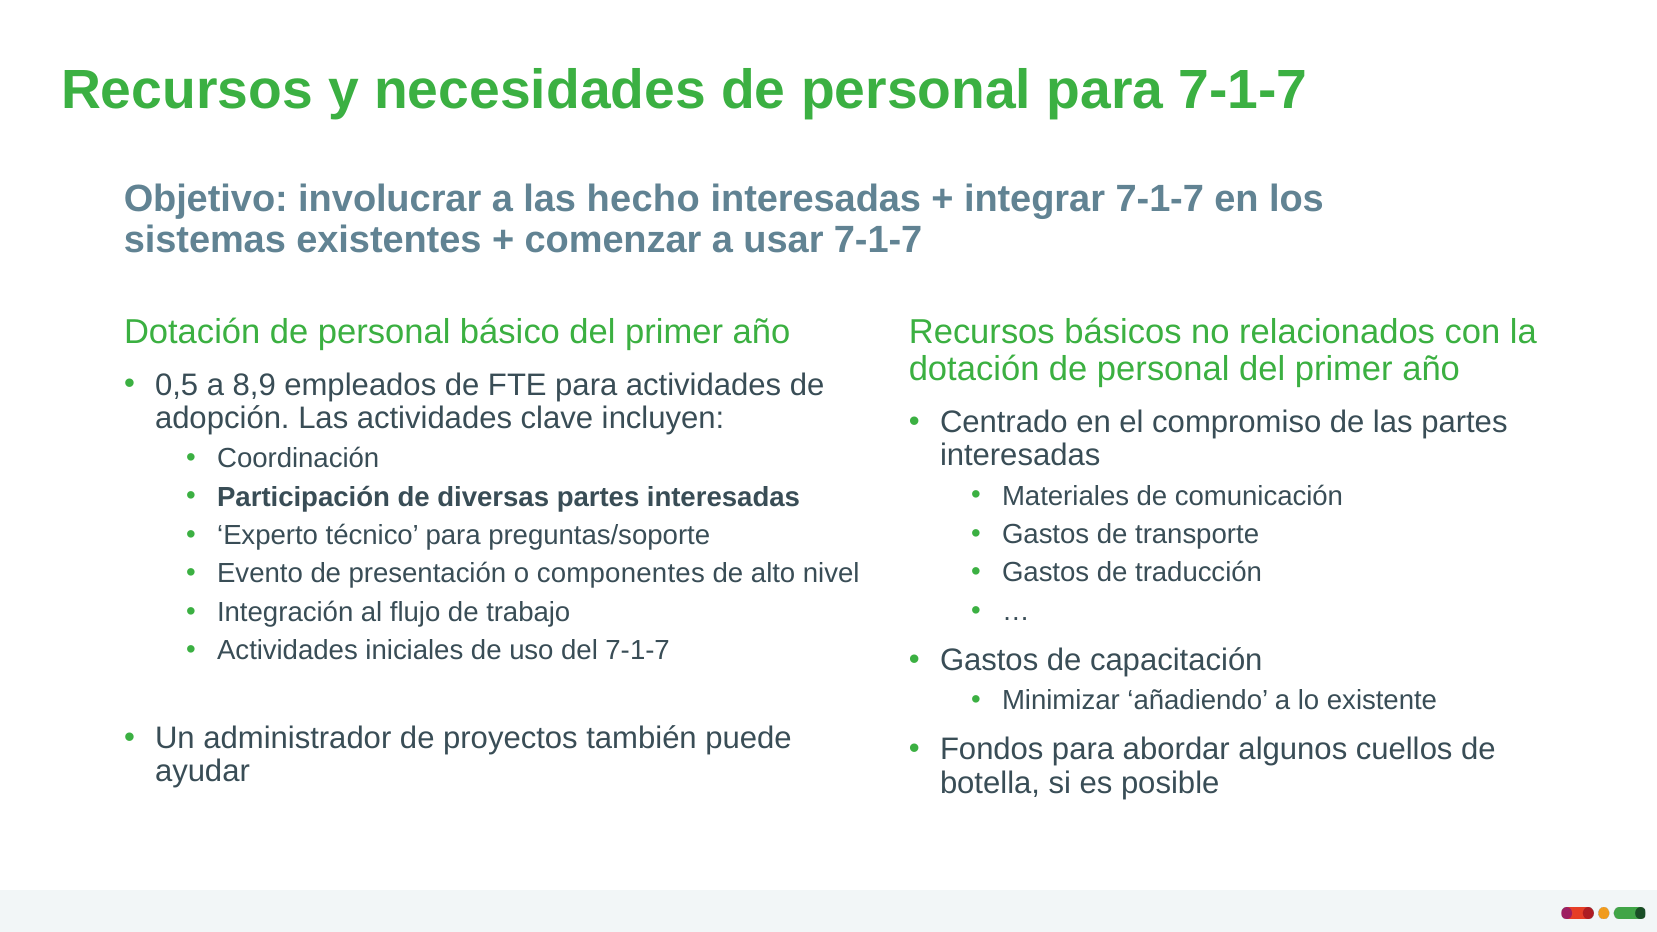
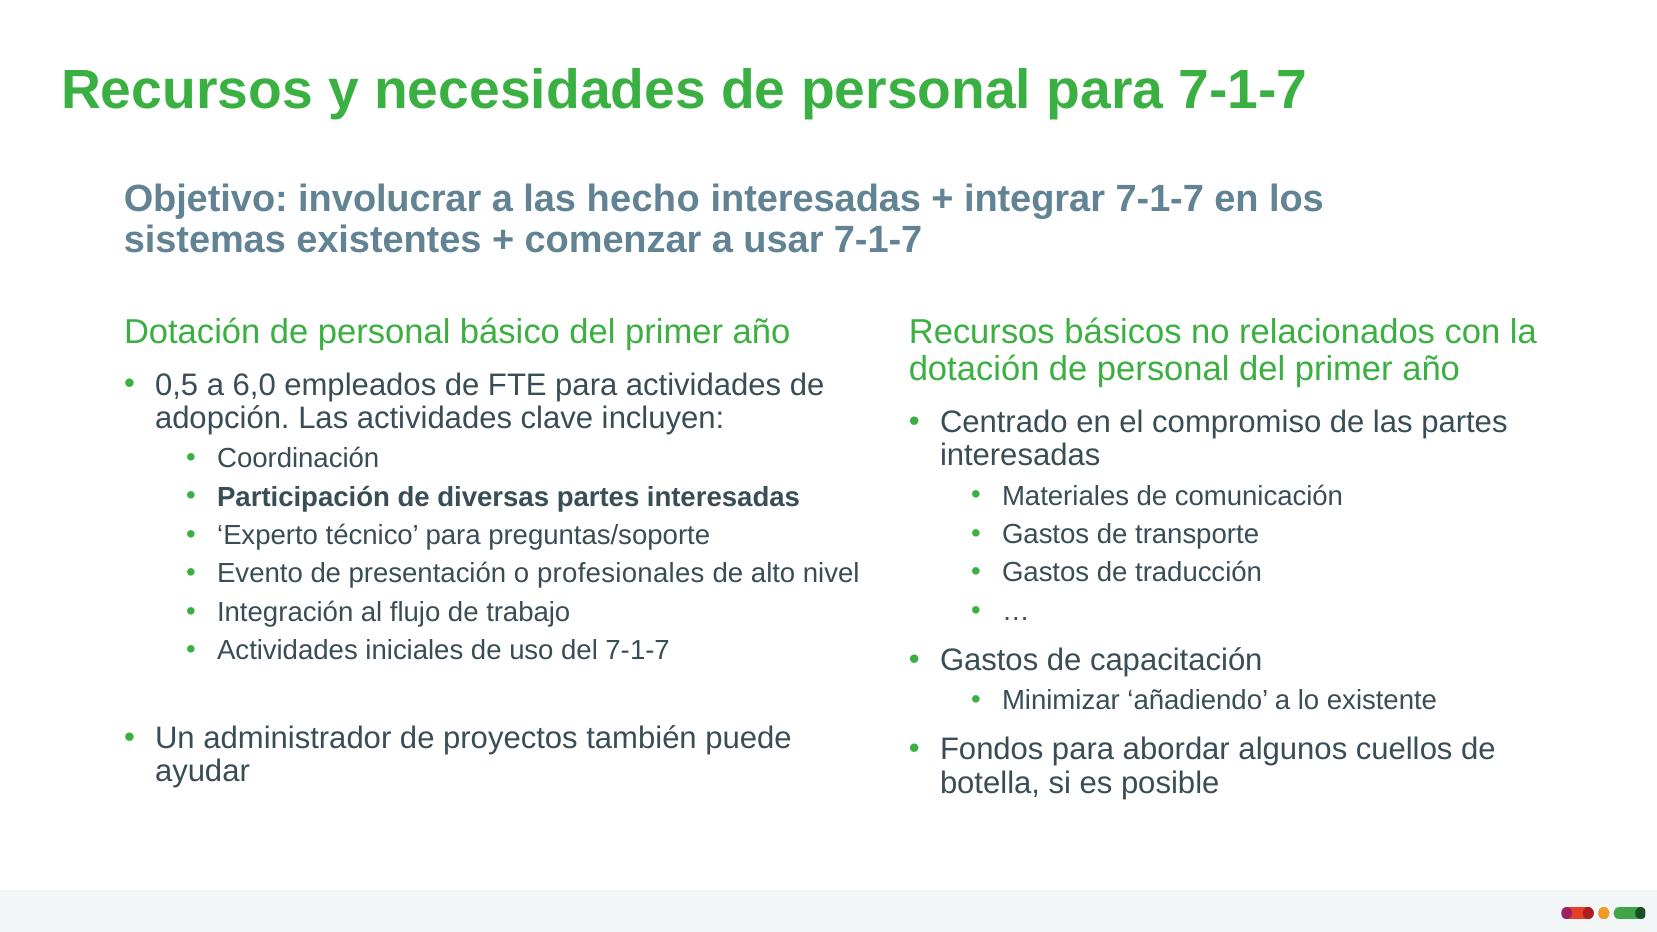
8,9: 8,9 -> 6,0
componentes: componentes -> profesionales
